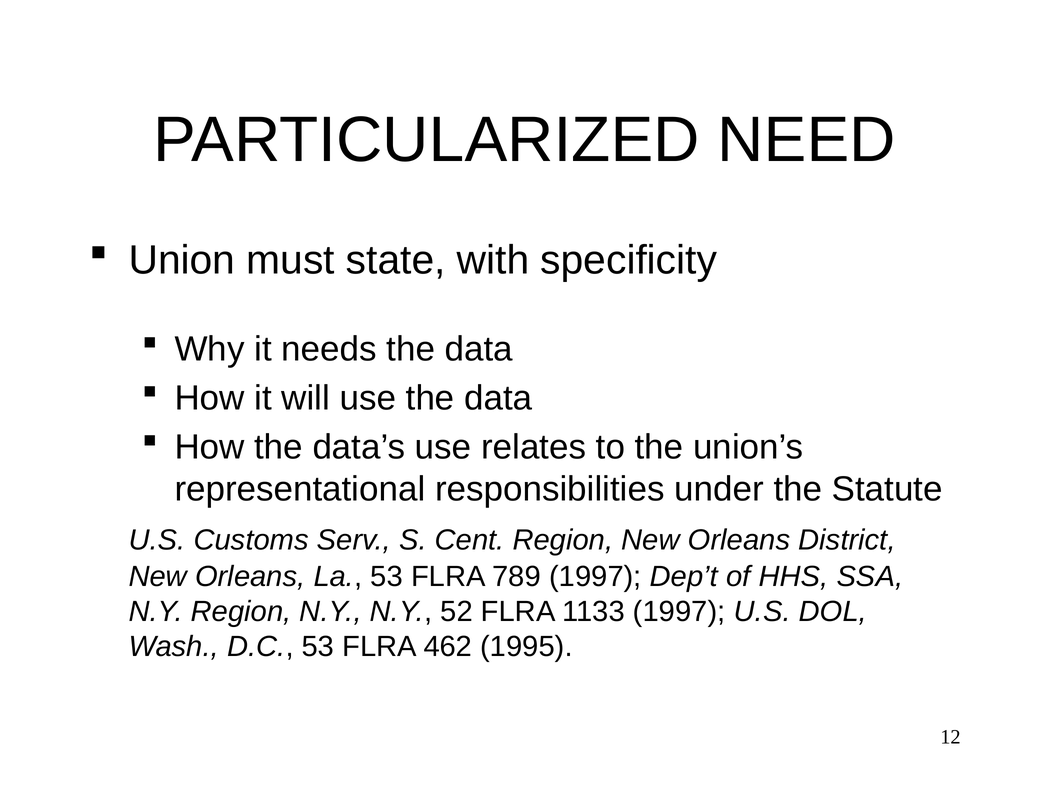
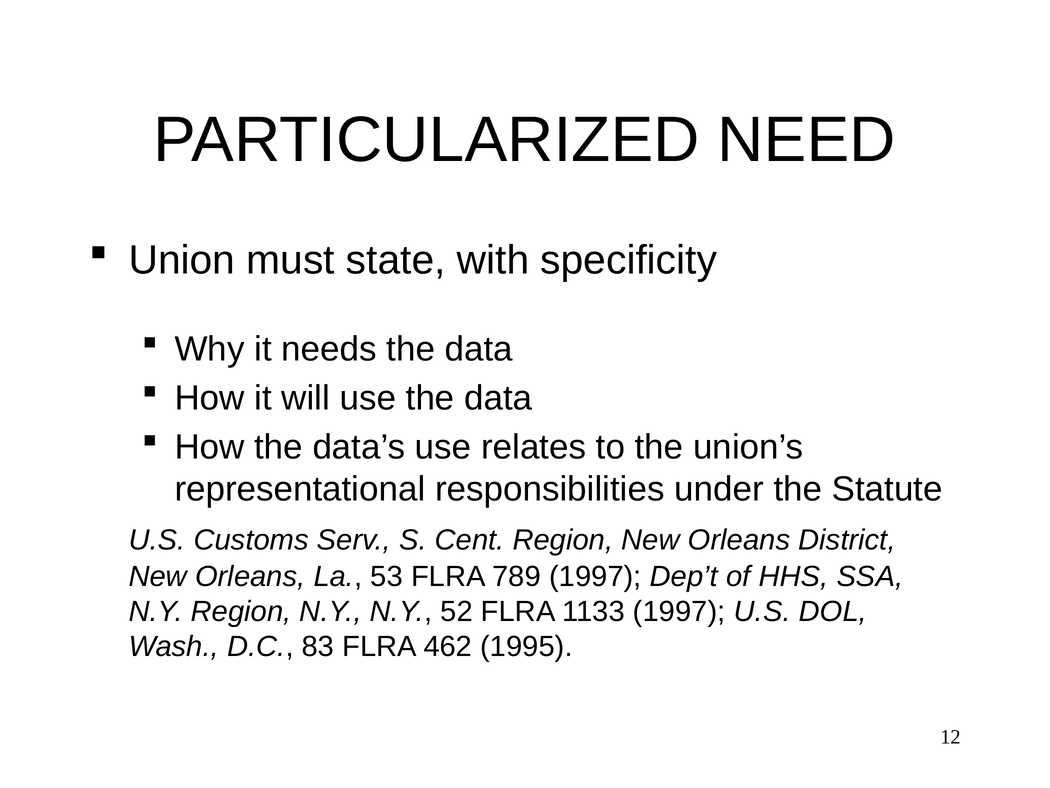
D.C 53: 53 -> 83
